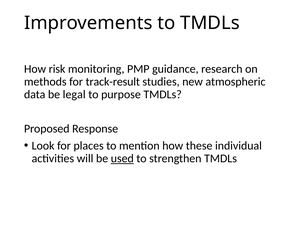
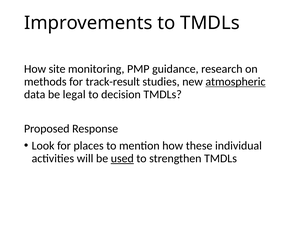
risk: risk -> site
atmospheric underline: none -> present
purpose: purpose -> decision
